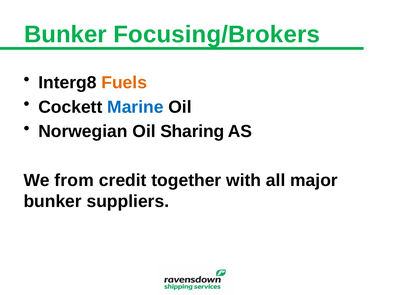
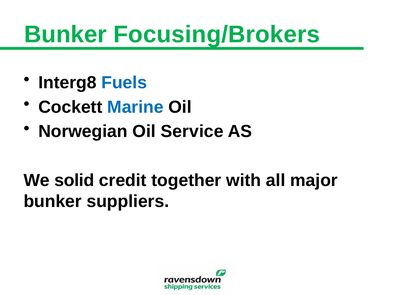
Fuels colour: orange -> blue
Sharing: Sharing -> Service
from: from -> solid
